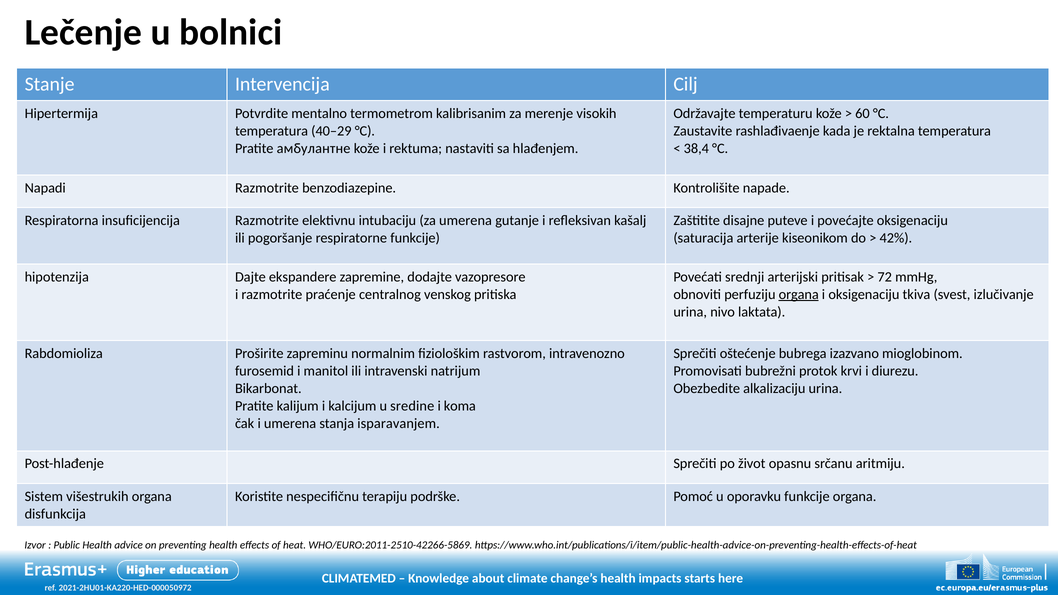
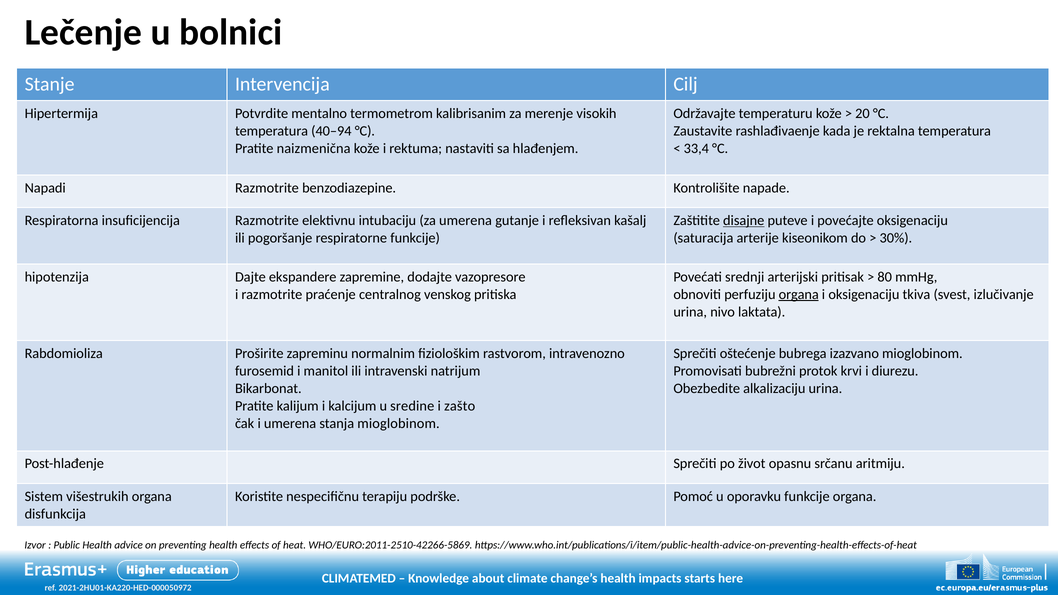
60: 60 -> 20
40–29: 40–29 -> 40–94
амбулантне: амбулантне -> naizmenična
38,4: 38,4 -> 33,4
disajne underline: none -> present
42%: 42% -> 30%
72: 72 -> 80
koma: koma -> zašto
stanja isparavanjem: isparavanjem -> mioglobinom
